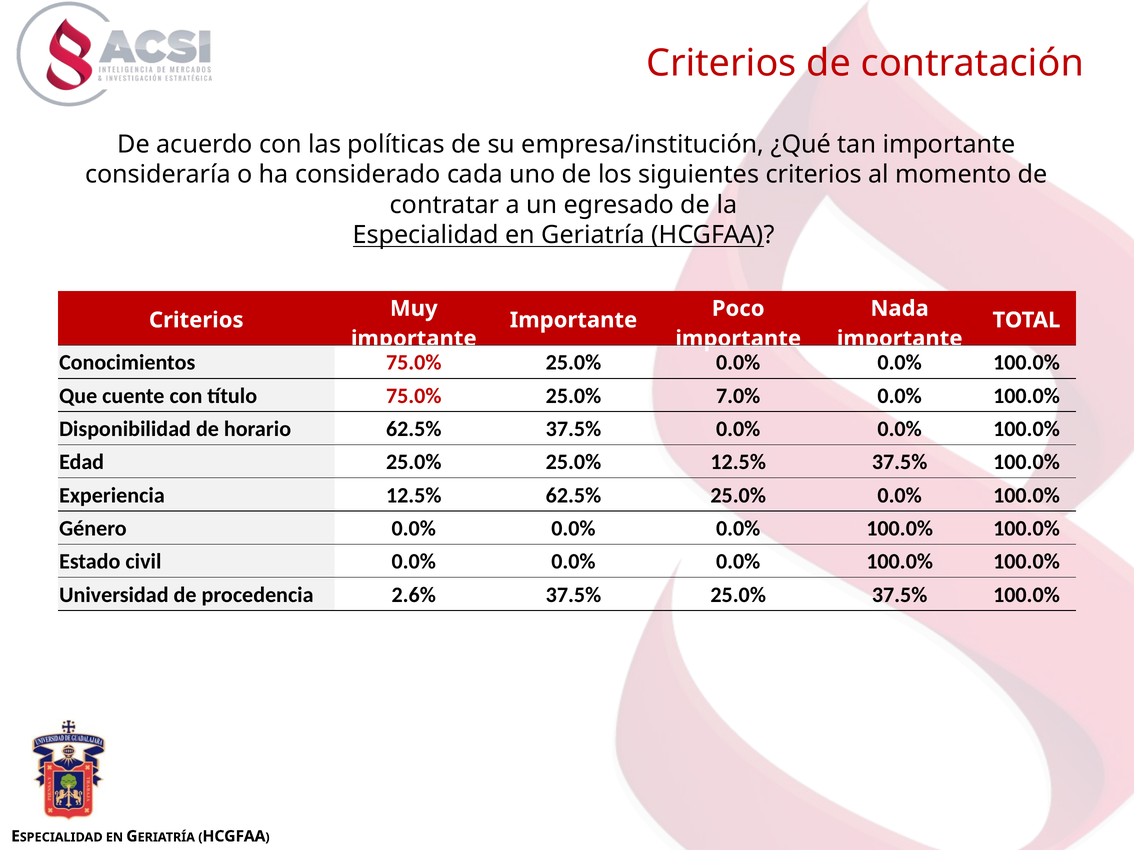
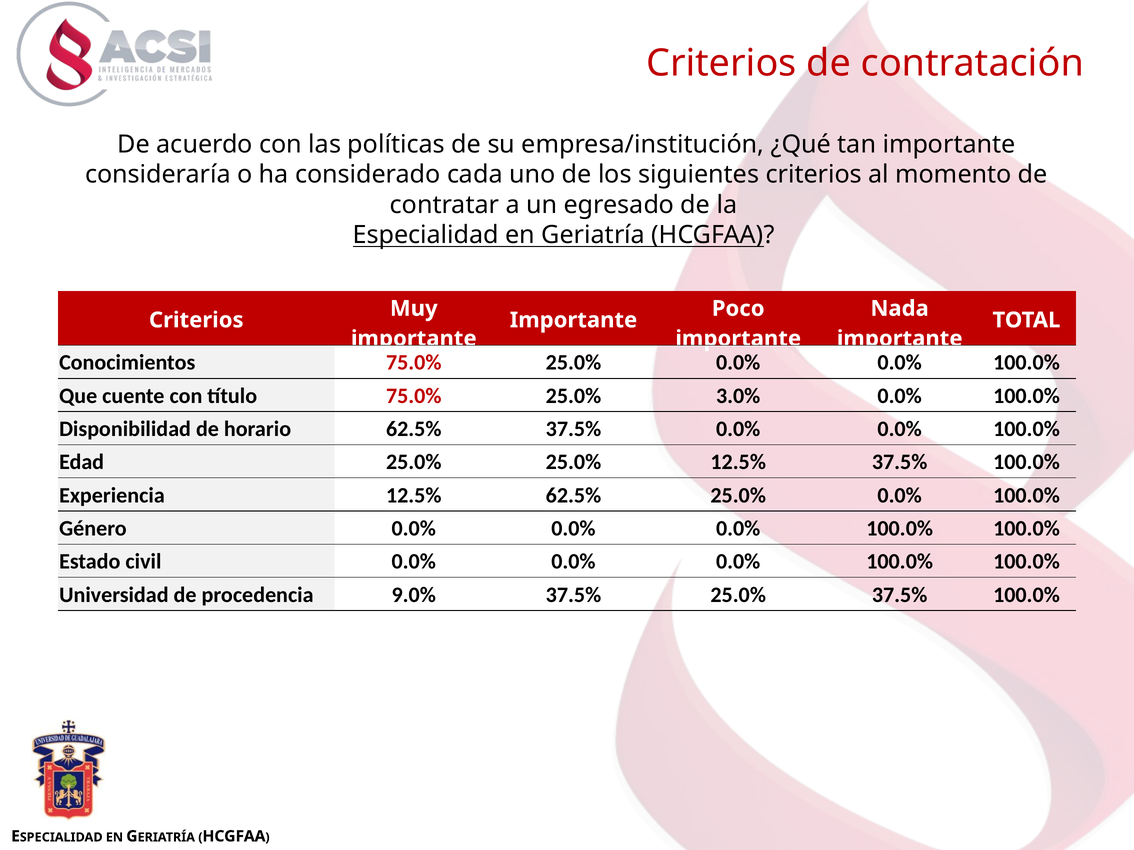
7.0%: 7.0% -> 3.0%
2.6%: 2.6% -> 9.0%
